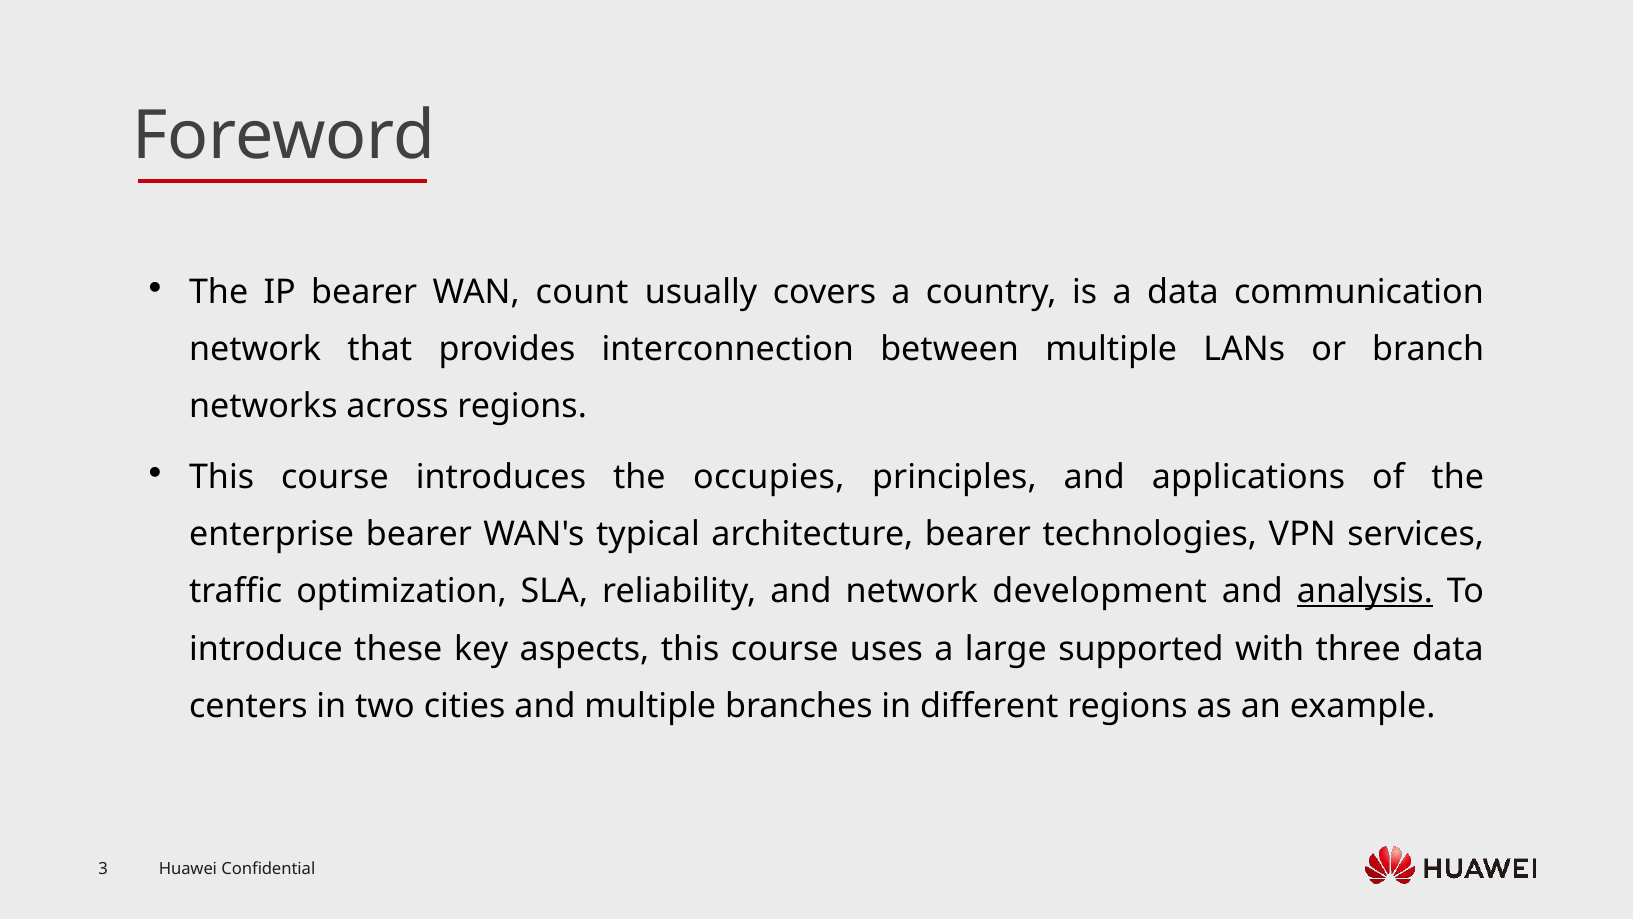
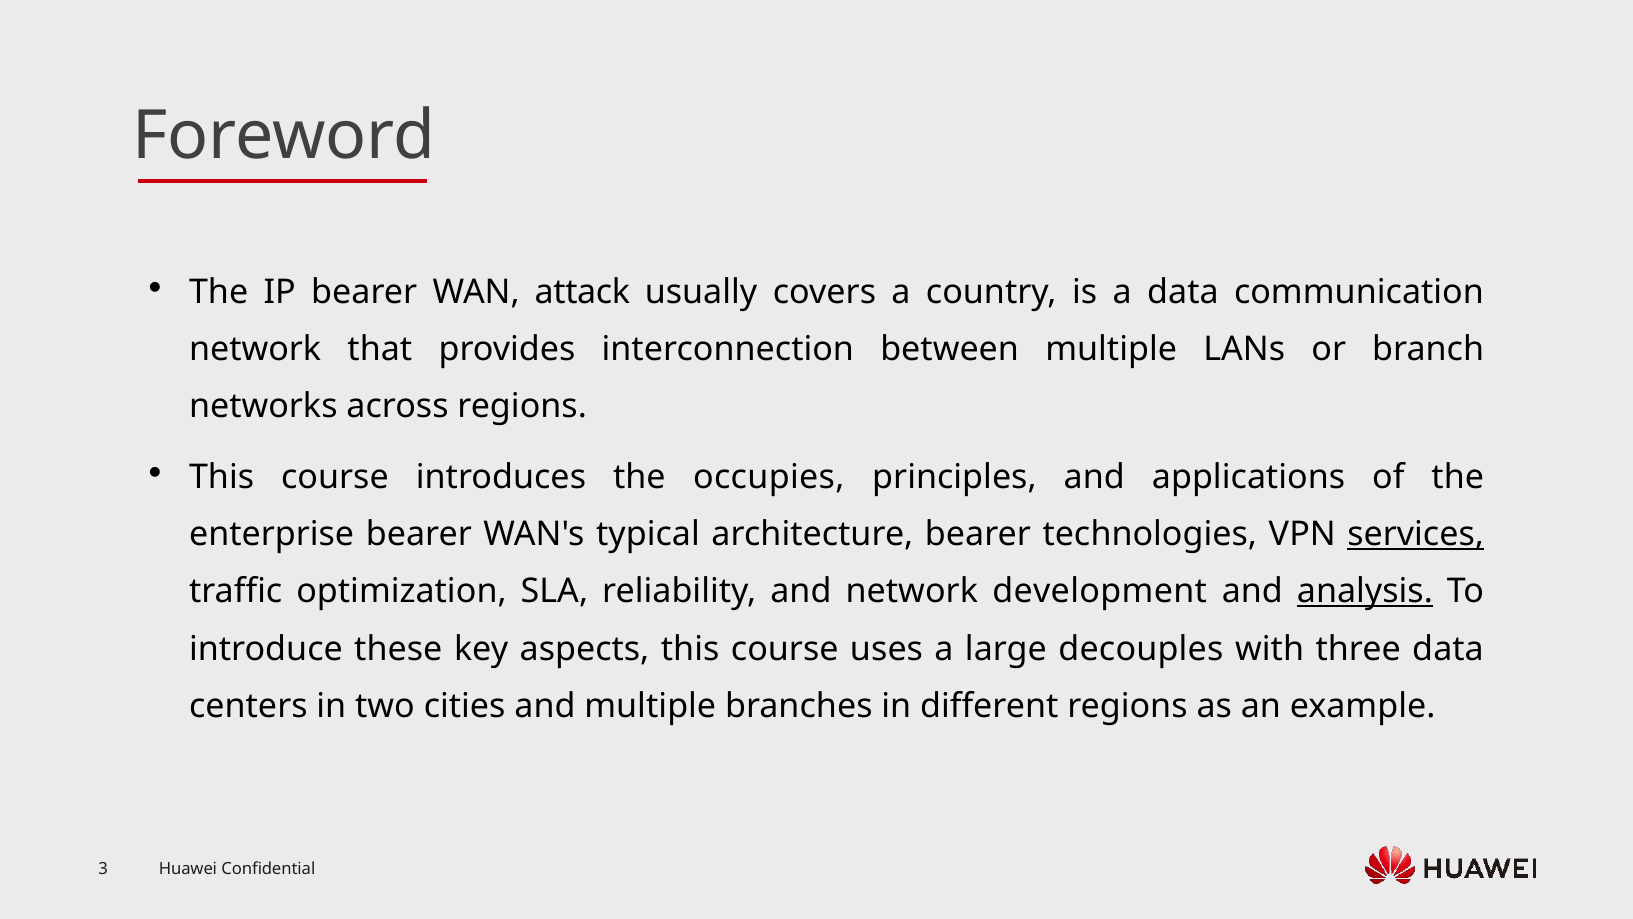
count: count -> attack
services underline: none -> present
supported: supported -> decouples
